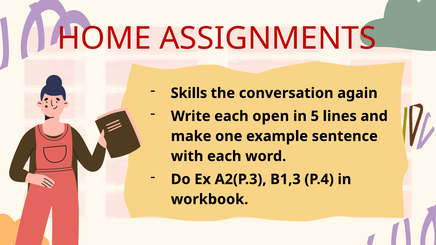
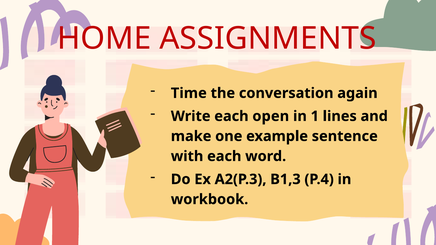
Skills: Skills -> Time
5: 5 -> 1
